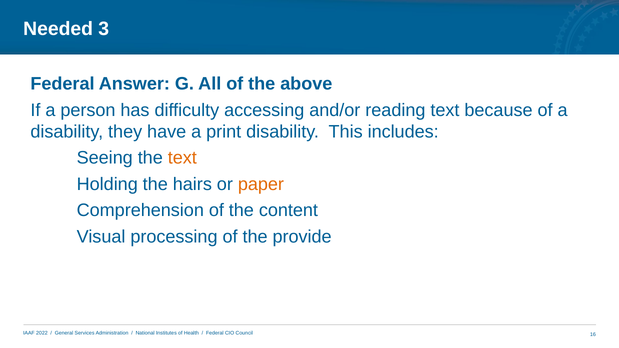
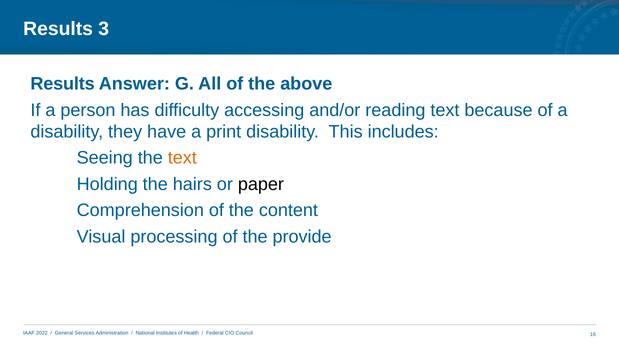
Needed at (58, 29): Needed -> Results
Federal at (62, 84): Federal -> Results
paper colour: orange -> black
